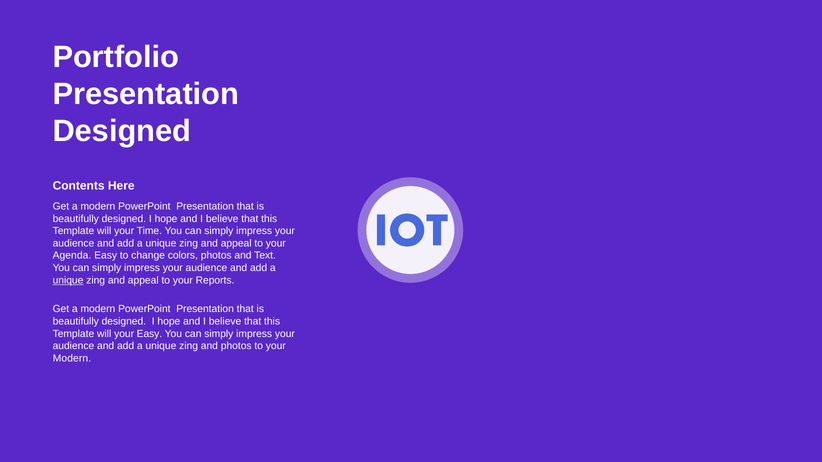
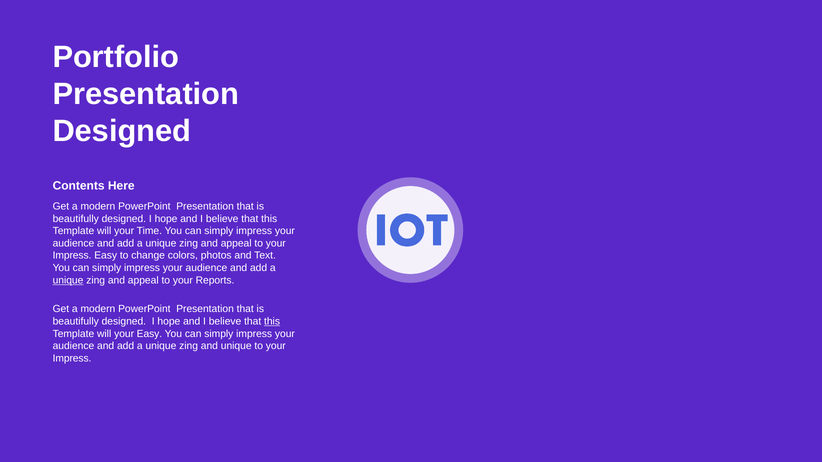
Agenda at (72, 256): Agenda -> Impress
this at (272, 322) underline: none -> present
and photos: photos -> unique
Modern at (72, 359): Modern -> Impress
